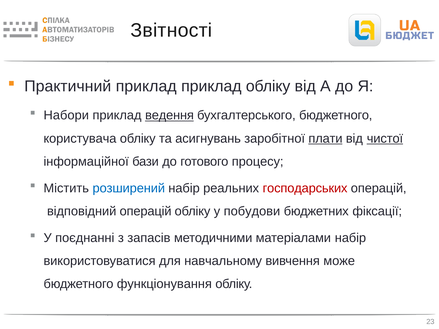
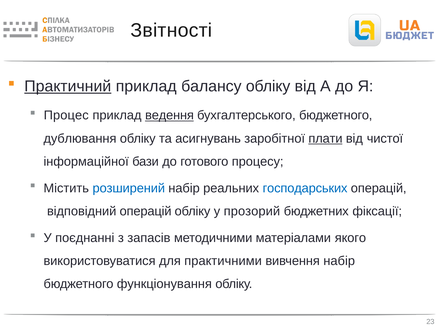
Практичний underline: none -> present
приклад приклад: приклад -> балансу
Набори: Набори -> Процес
користувача: користувача -> дублювання
чистої underline: present -> none
господарських colour: red -> blue
побудови: побудови -> прозорий
матеріалами набір: набір -> якого
навчальному: навчальному -> практичними
вивчення може: може -> набір
